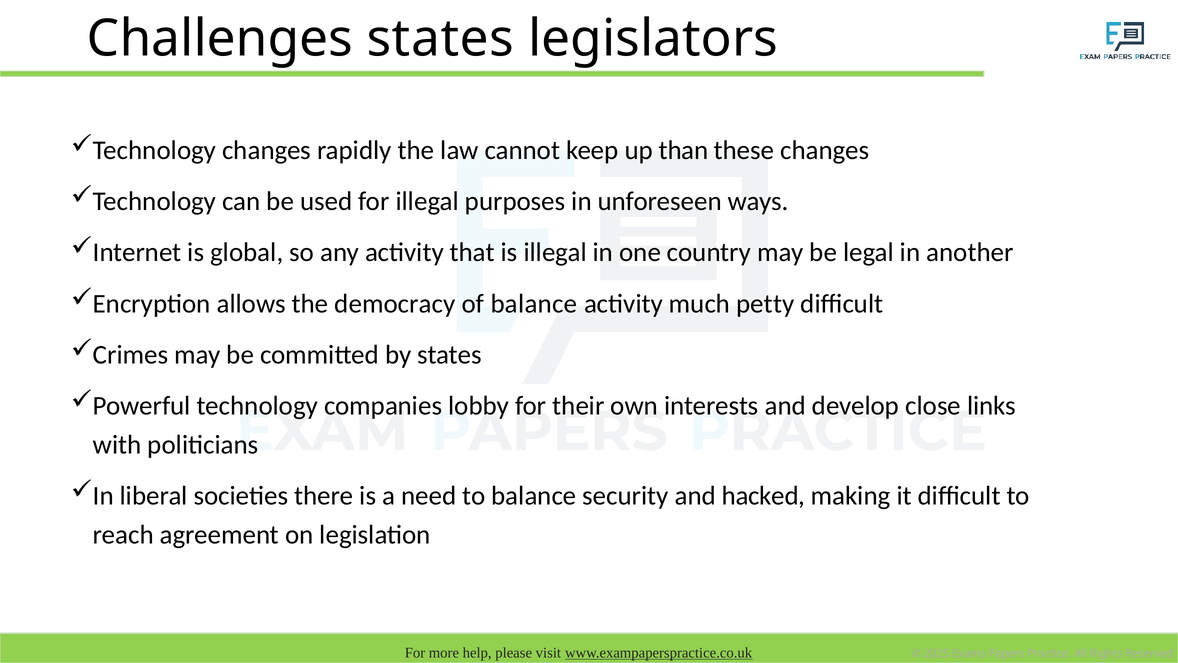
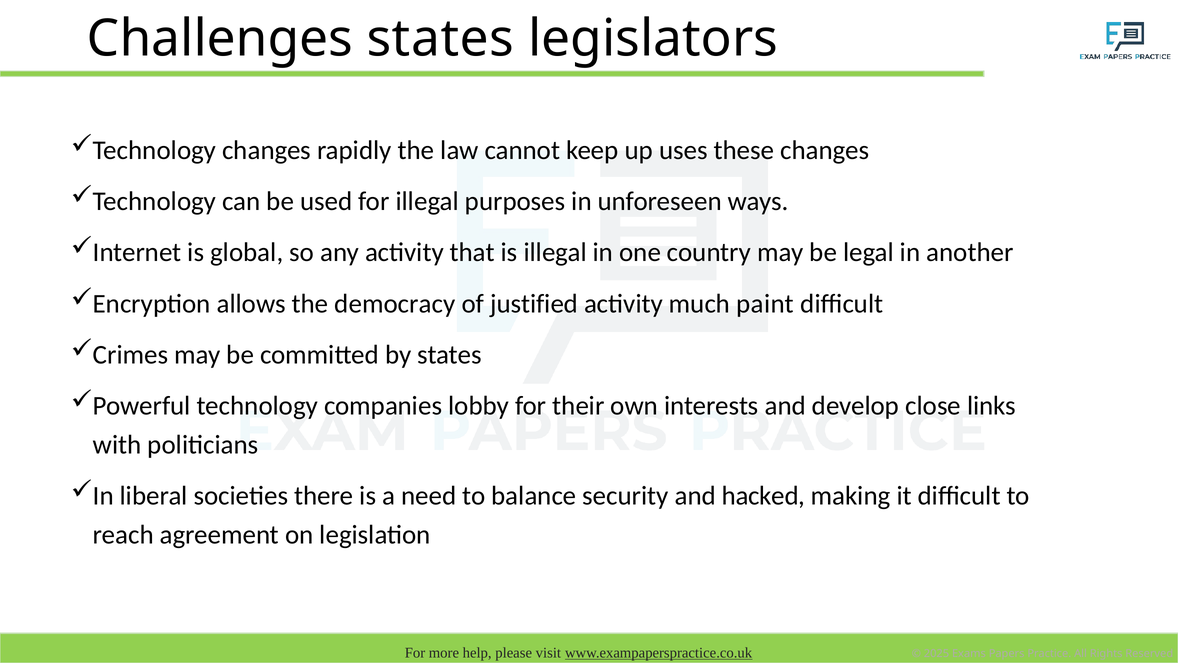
than: than -> uses
of balance: balance -> justified
petty: petty -> paint
